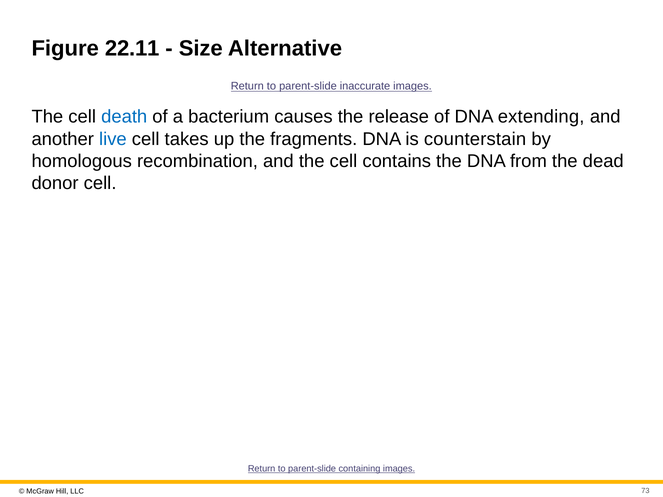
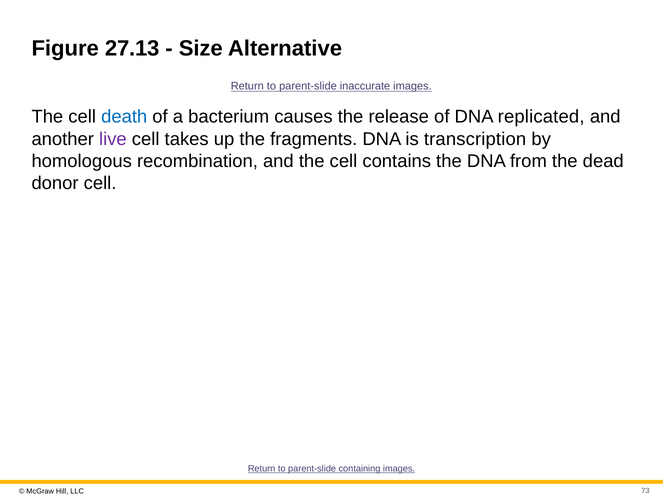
22.11: 22.11 -> 27.13
extending: extending -> replicated
live colour: blue -> purple
counterstain: counterstain -> transcription
